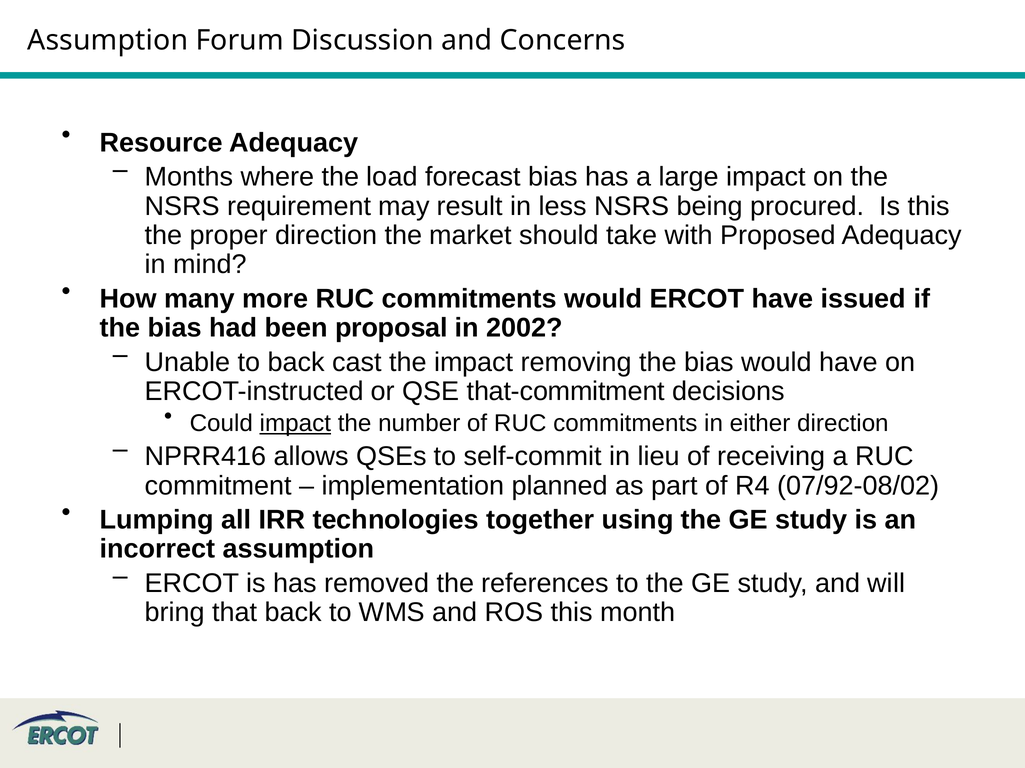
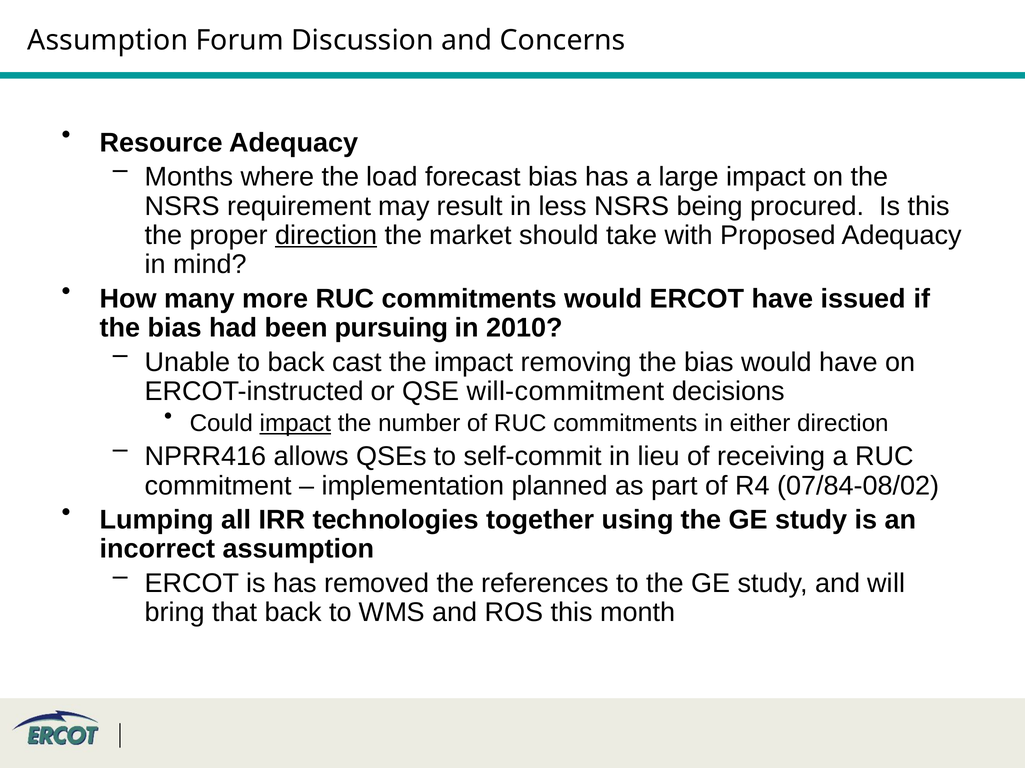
direction at (326, 236) underline: none -> present
proposal: proposal -> pursuing
2002: 2002 -> 2010
that-commitment: that-commitment -> will-commitment
07/92-08/02: 07/92-08/02 -> 07/84-08/02
